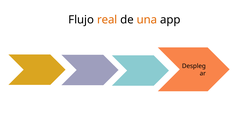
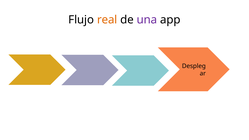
una colour: orange -> purple
